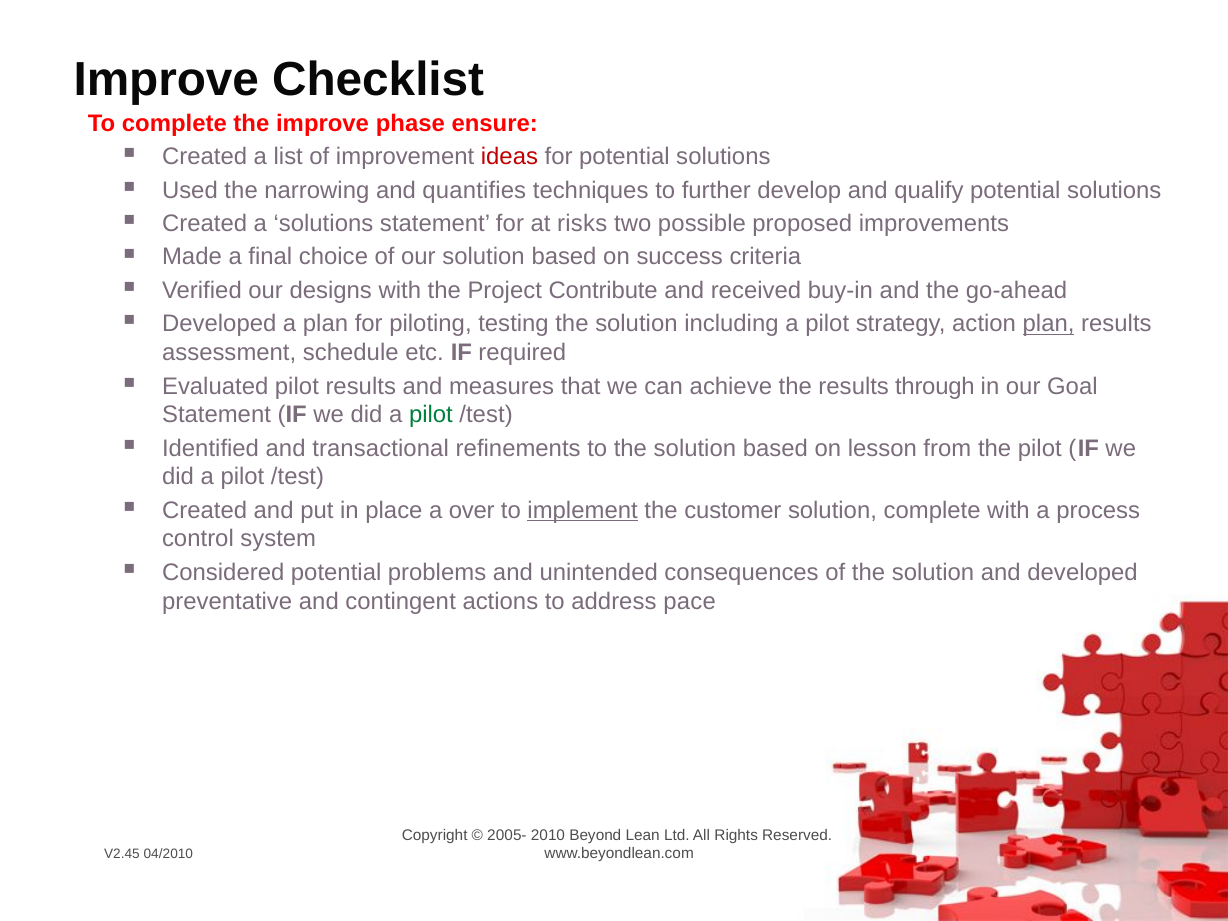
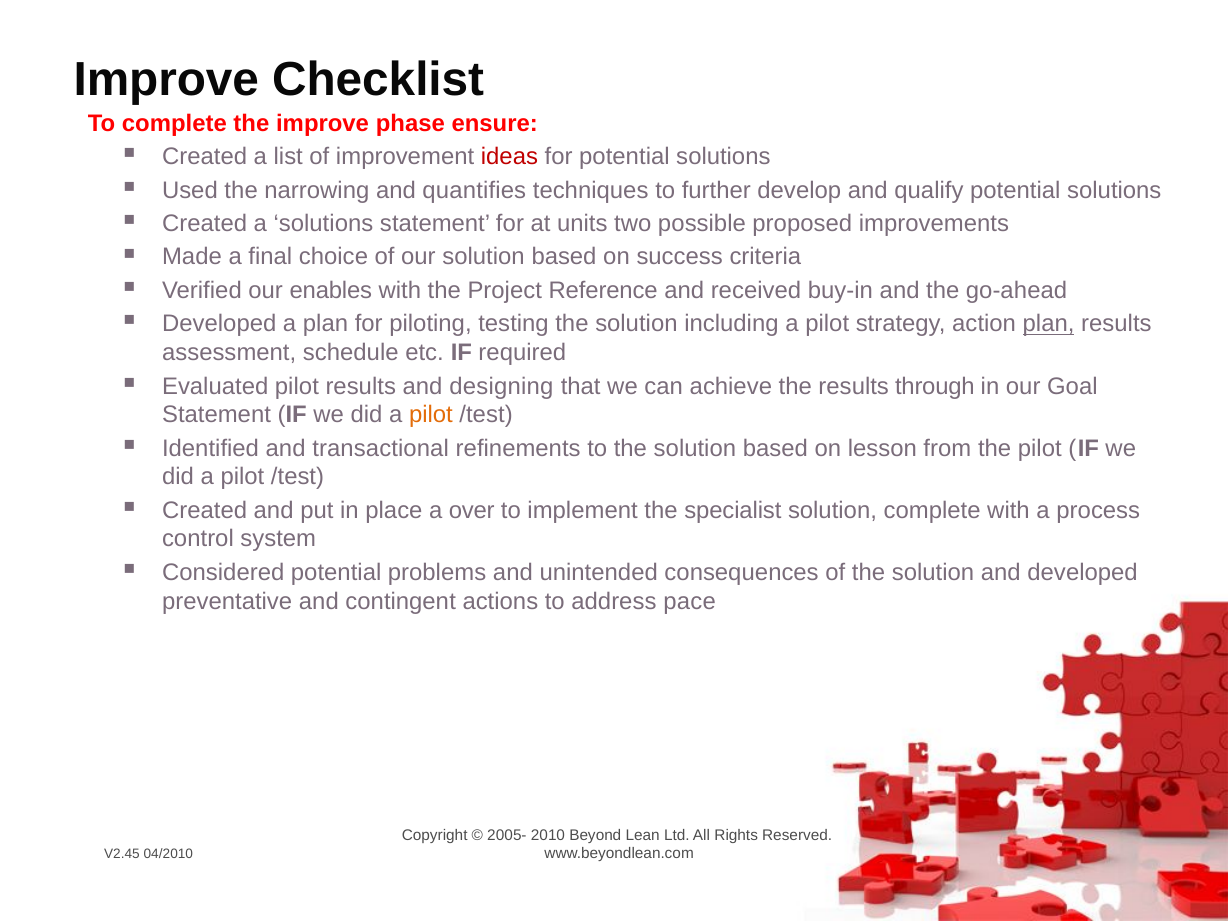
risks: risks -> units
designs: designs -> enables
Contribute: Contribute -> Reference
measures: measures -> designing
pilot at (431, 415) colour: green -> orange
implement underline: present -> none
customer: customer -> specialist
